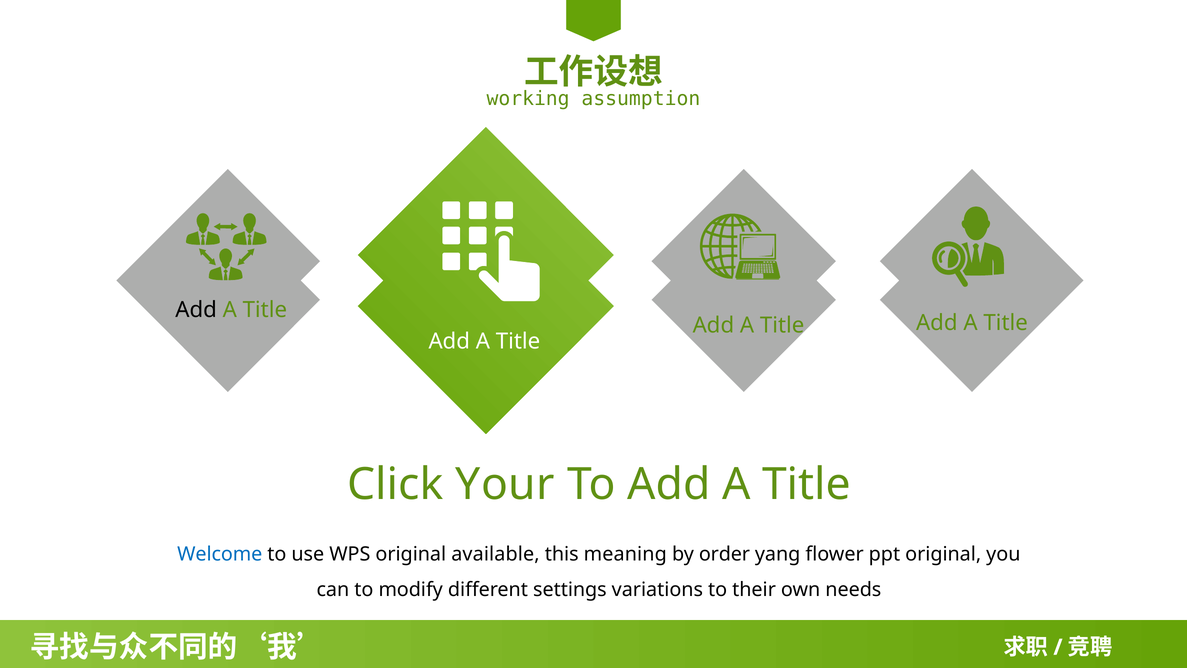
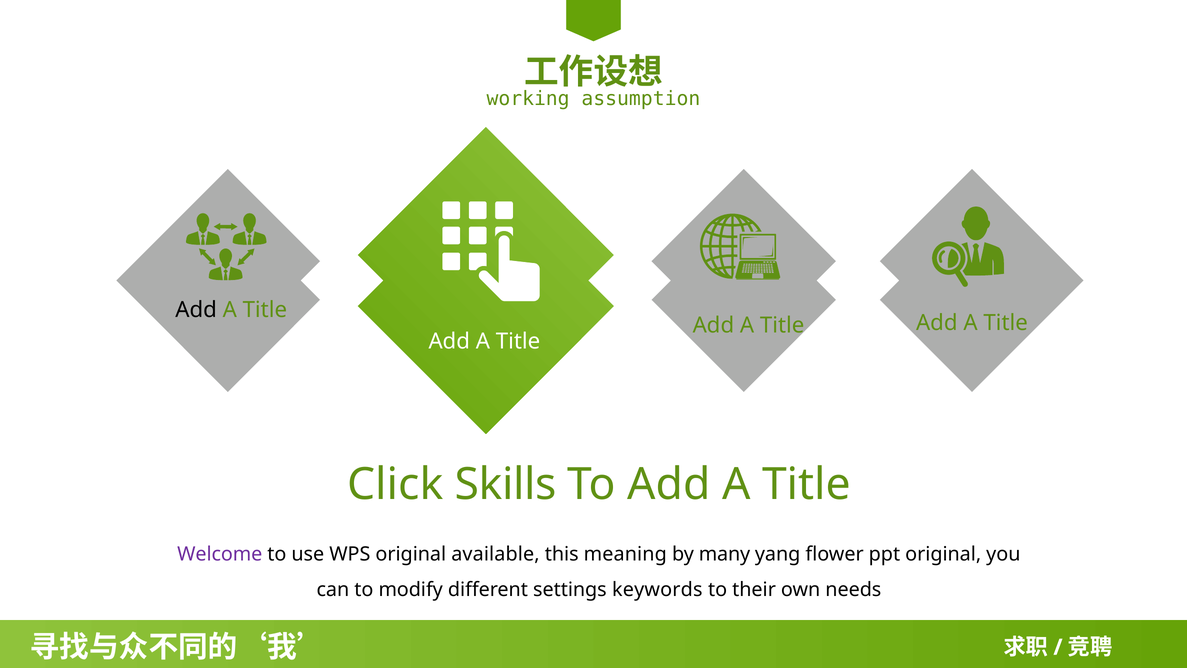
Your: Your -> Skills
Welcome colour: blue -> purple
order: order -> many
variations: variations -> keywords
